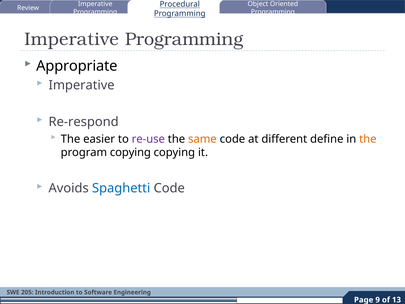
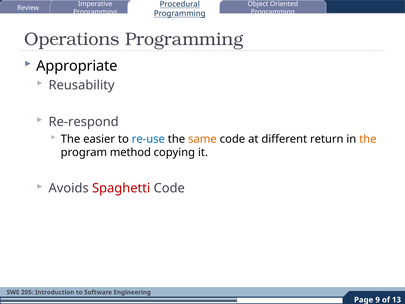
Imperative at (72, 39): Imperative -> Operations
Imperative at (82, 85): Imperative -> Reusability
re-use colour: purple -> blue
define: define -> return
program copying: copying -> method
Spaghetti colour: blue -> red
